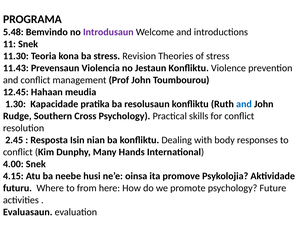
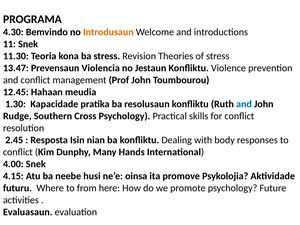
5.48: 5.48 -> 4.30
Introdusaun colour: purple -> orange
11.43: 11.43 -> 13.47
